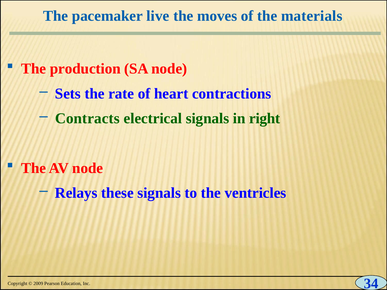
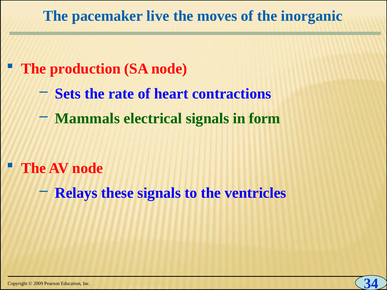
materials: materials -> inorganic
Contracts: Contracts -> Mammals
right: right -> form
